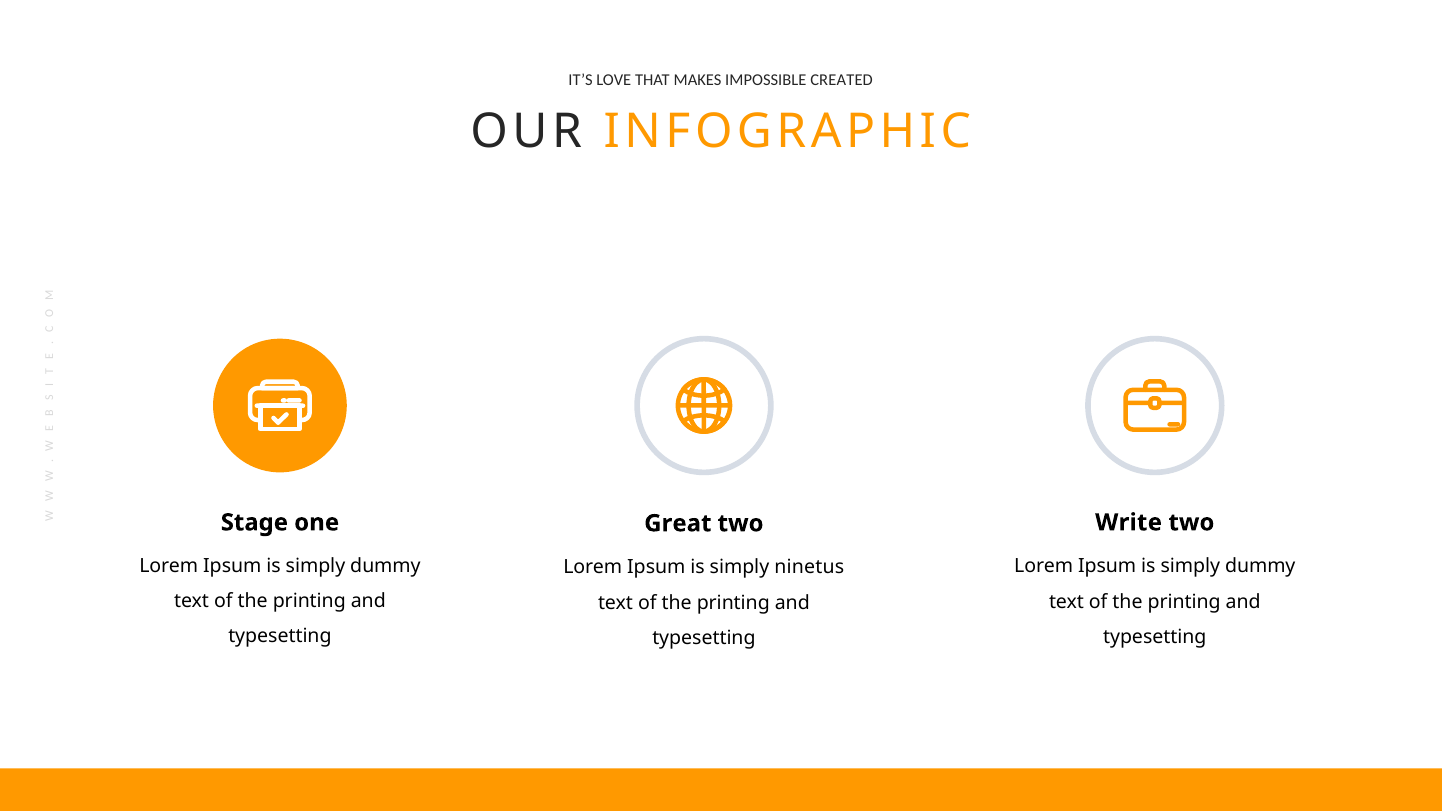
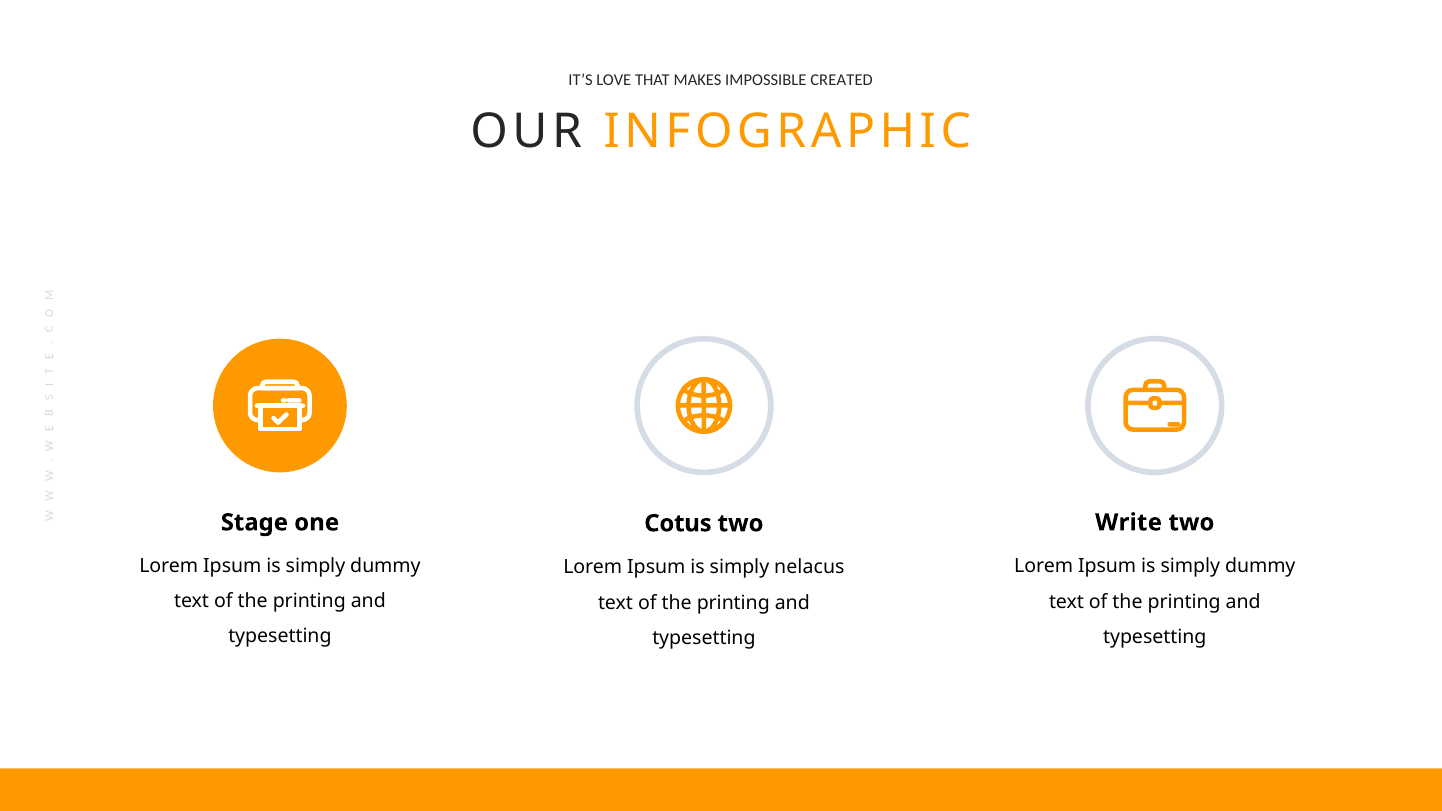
Great: Great -> Cotus
ninetus: ninetus -> nelacus
